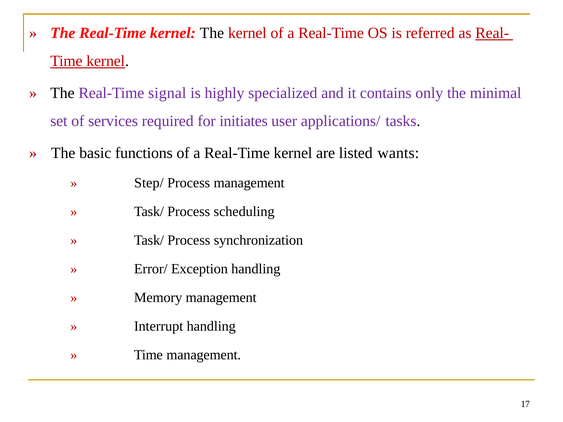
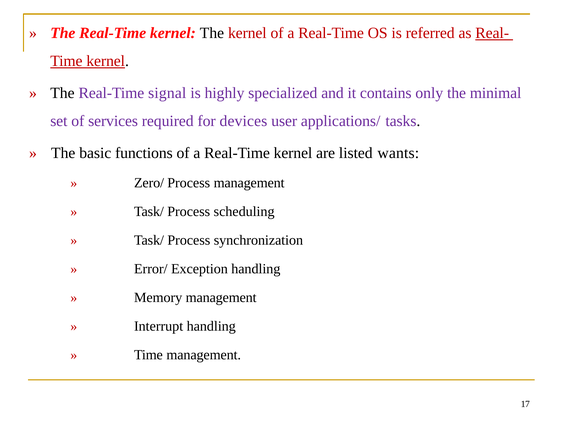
initiates: initiates -> devices
Step/: Step/ -> Zero/
